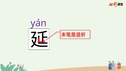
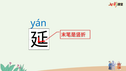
yán colour: purple -> blue
